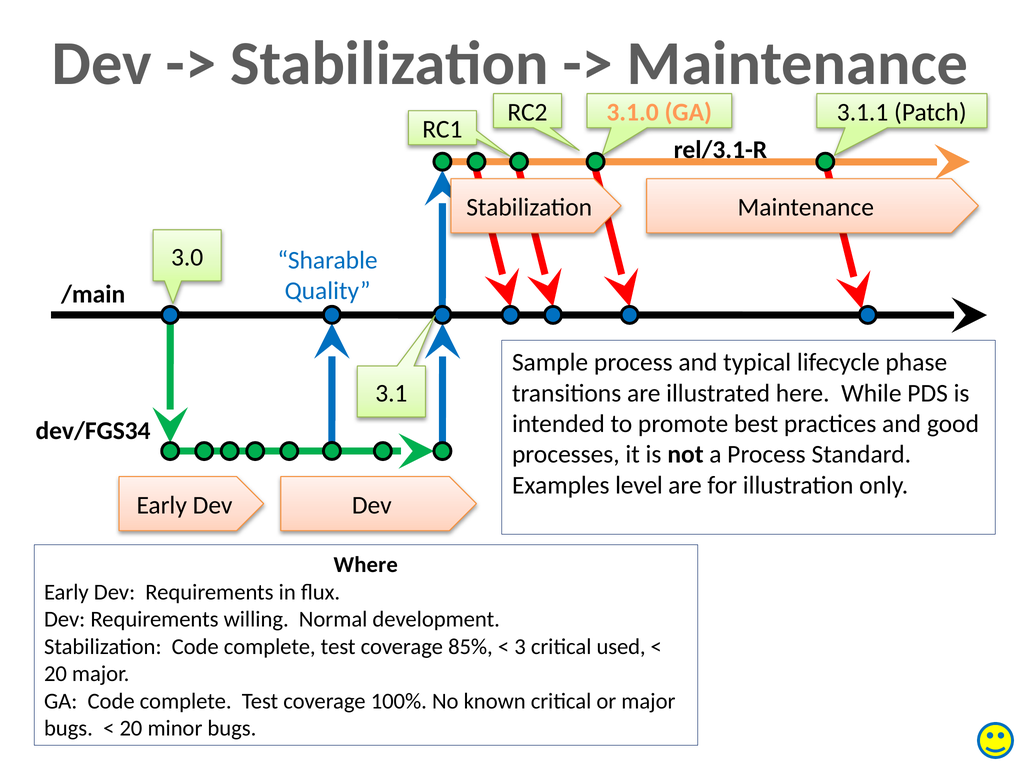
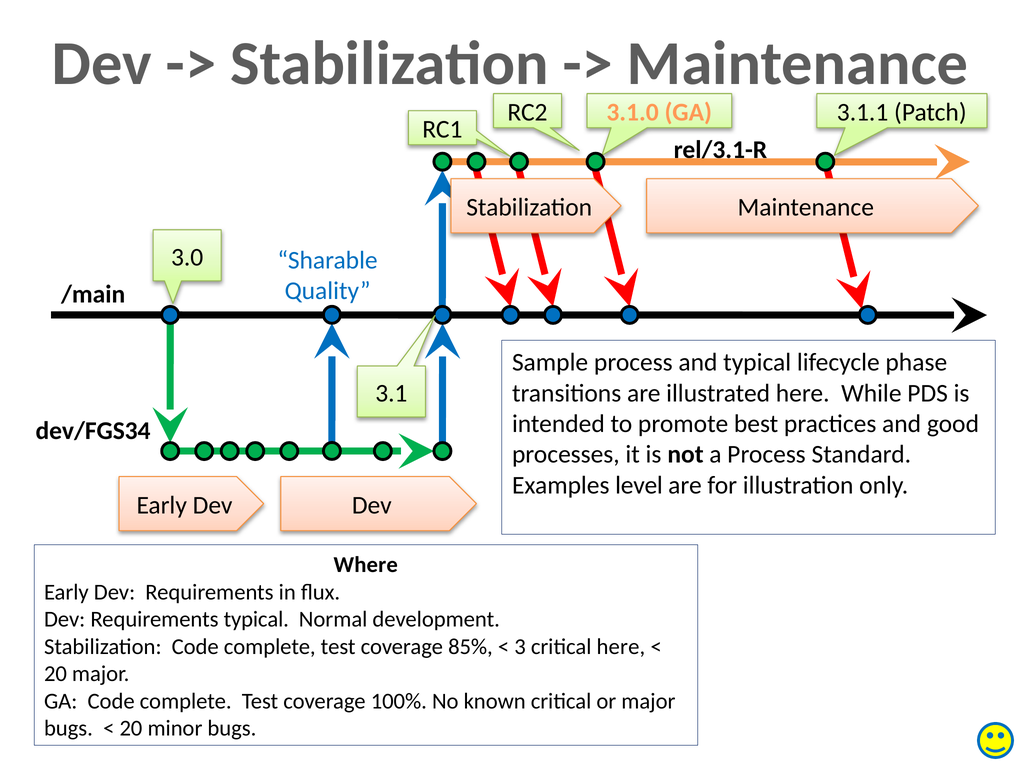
Requirements willing: willing -> typical
critical used: used -> here
